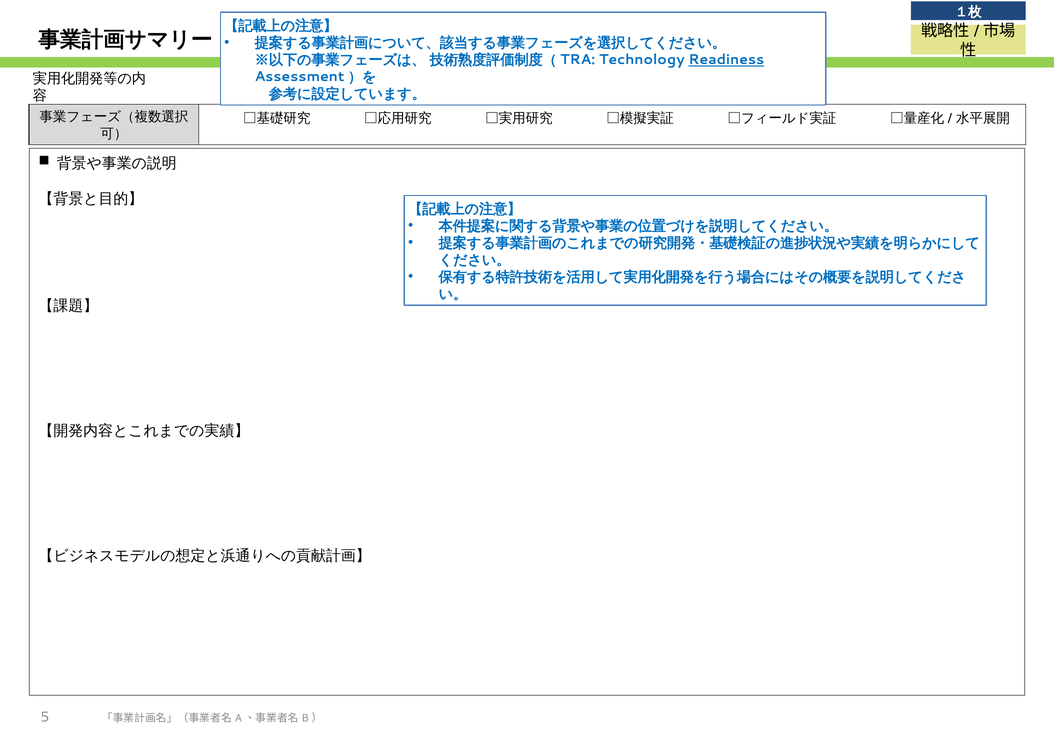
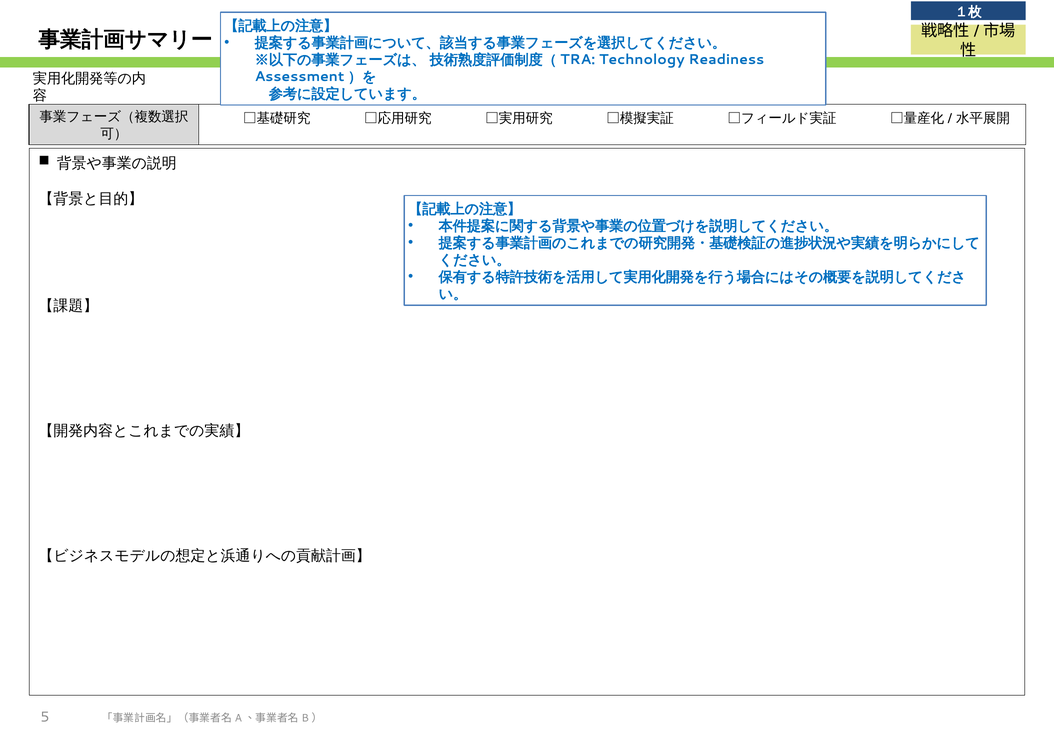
Readiness underline: present -> none
